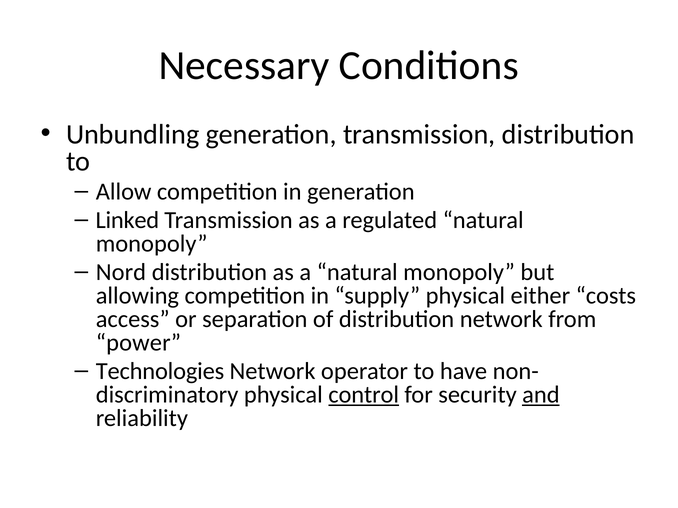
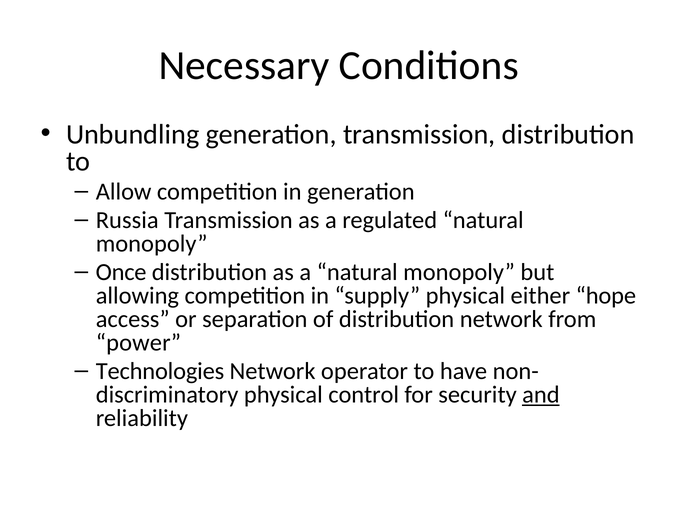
Linked: Linked -> Russia
Nord: Nord -> Once
costs: costs -> hope
control underline: present -> none
